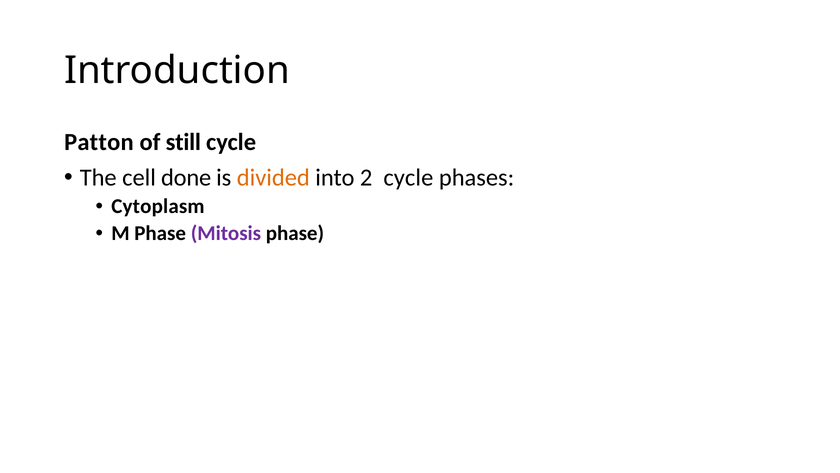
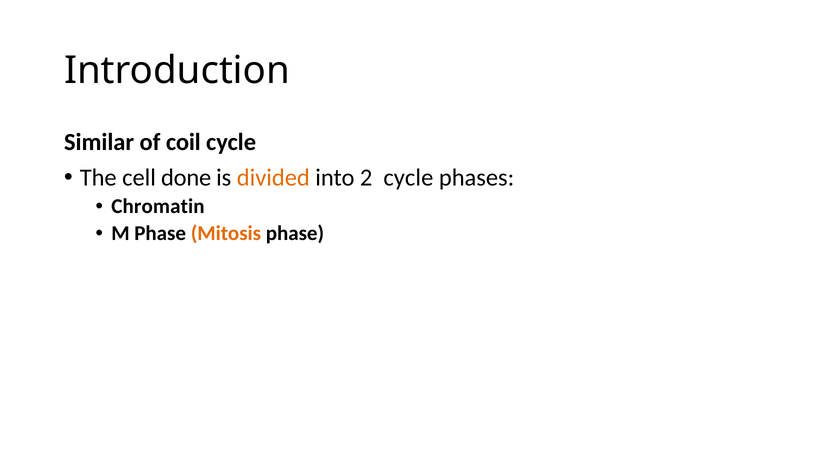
Patton: Patton -> Similar
still: still -> coil
Cytoplasm: Cytoplasm -> Chromatin
Mitosis colour: purple -> orange
